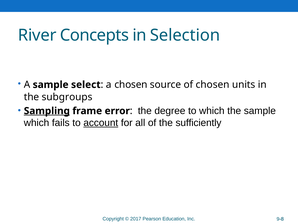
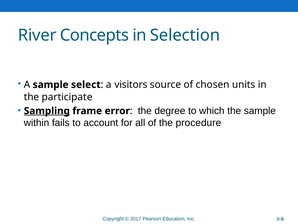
a chosen: chosen -> visitors
subgroups: subgroups -> participate
which at (37, 123): which -> within
account underline: present -> none
sufficiently: sufficiently -> procedure
